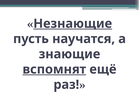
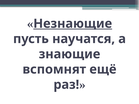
вспомнят underline: present -> none
